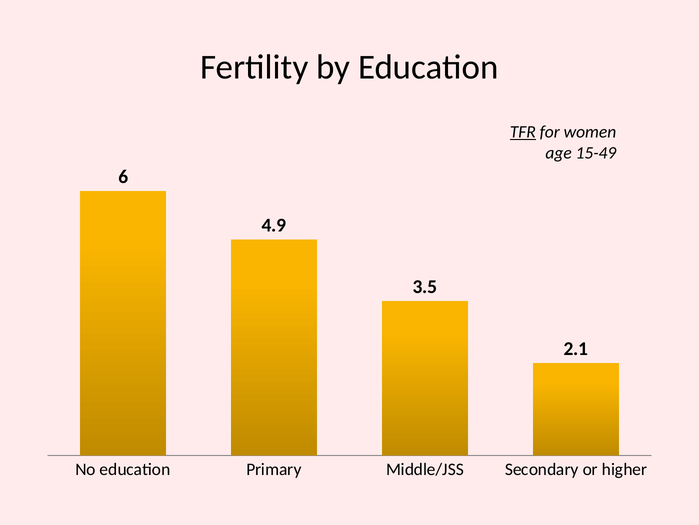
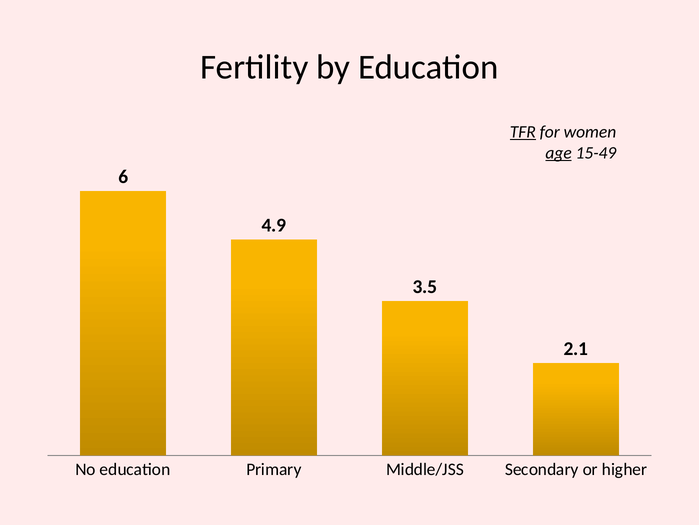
age underline: none -> present
